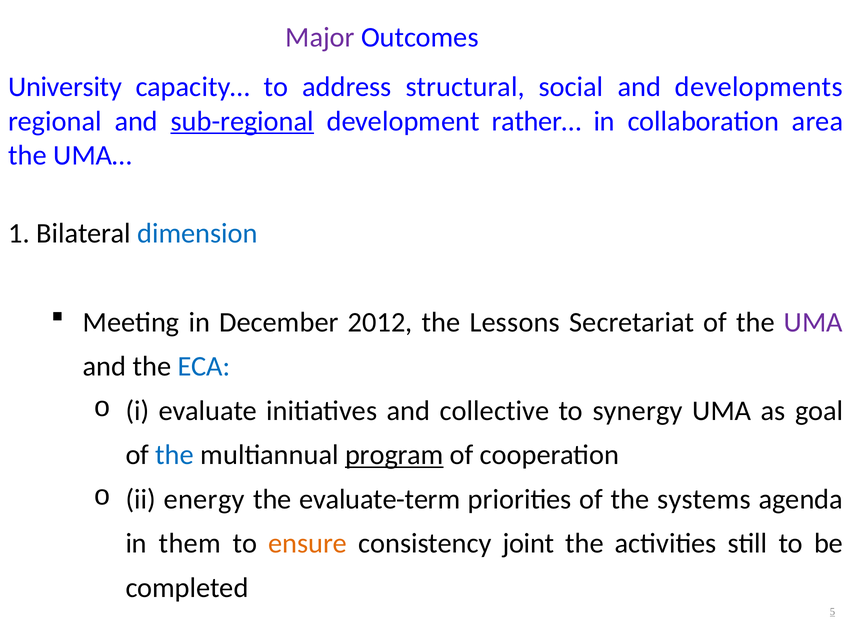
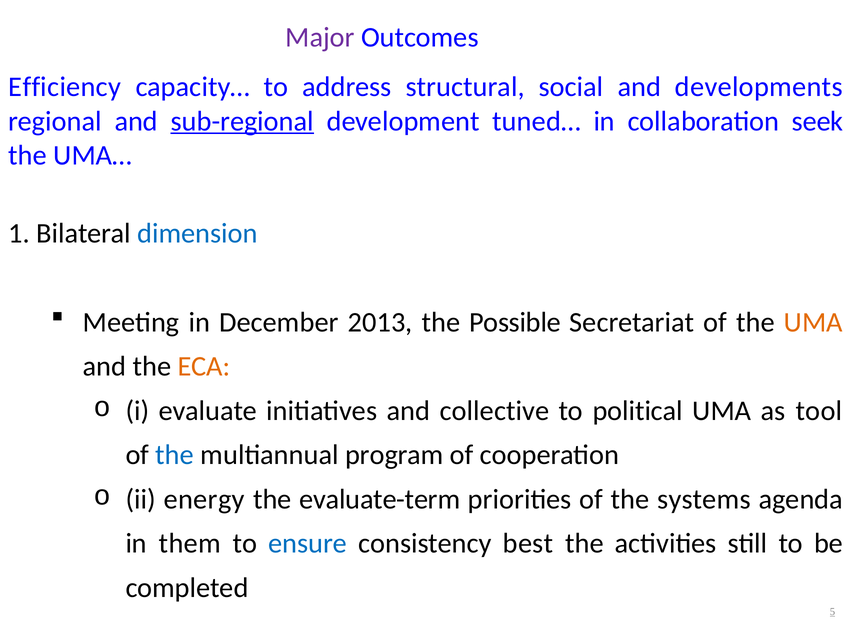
University: University -> Efficiency
rather…: rather… -> tuned…
area: area -> seek
2012: 2012 -> 2013
Lessons: Lessons -> Possible
UMA at (813, 322) colour: purple -> orange
ECA colour: blue -> orange
synergy: synergy -> political
goal: goal -> tool
program underline: present -> none
ensure colour: orange -> blue
joint: joint -> best
